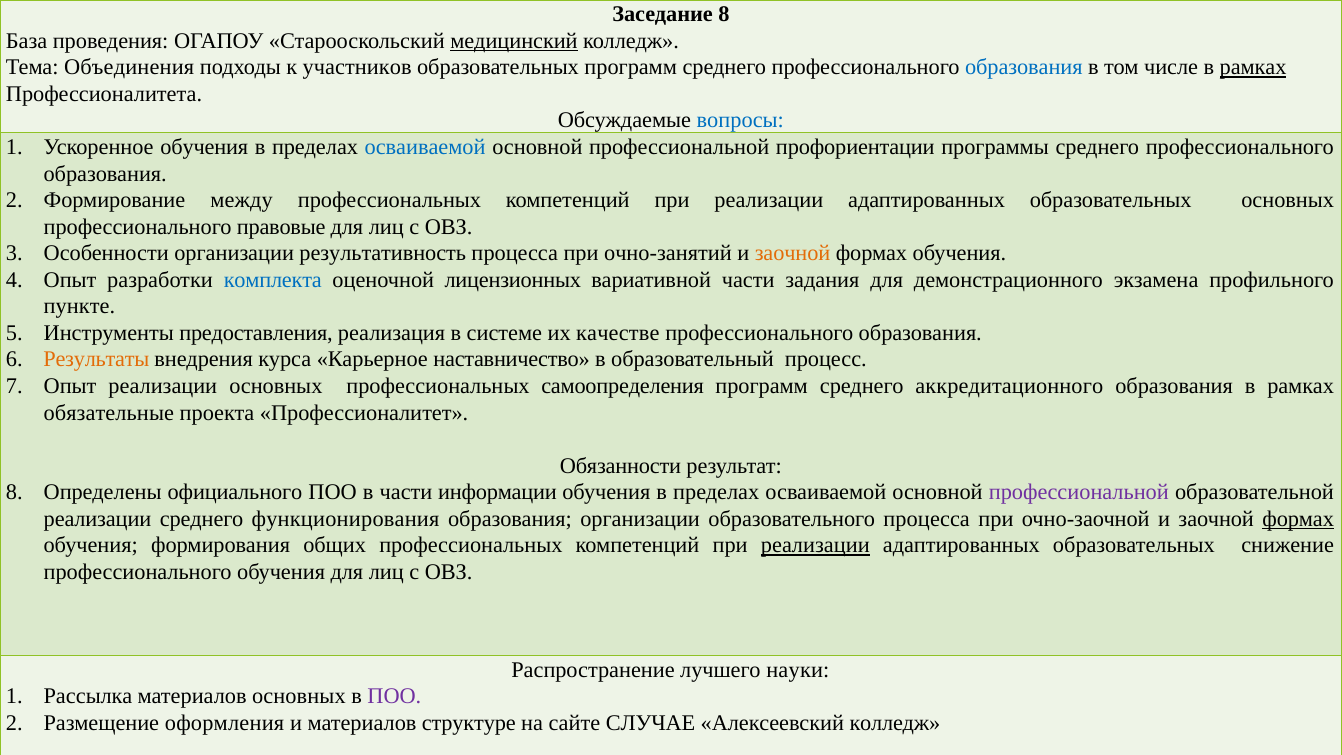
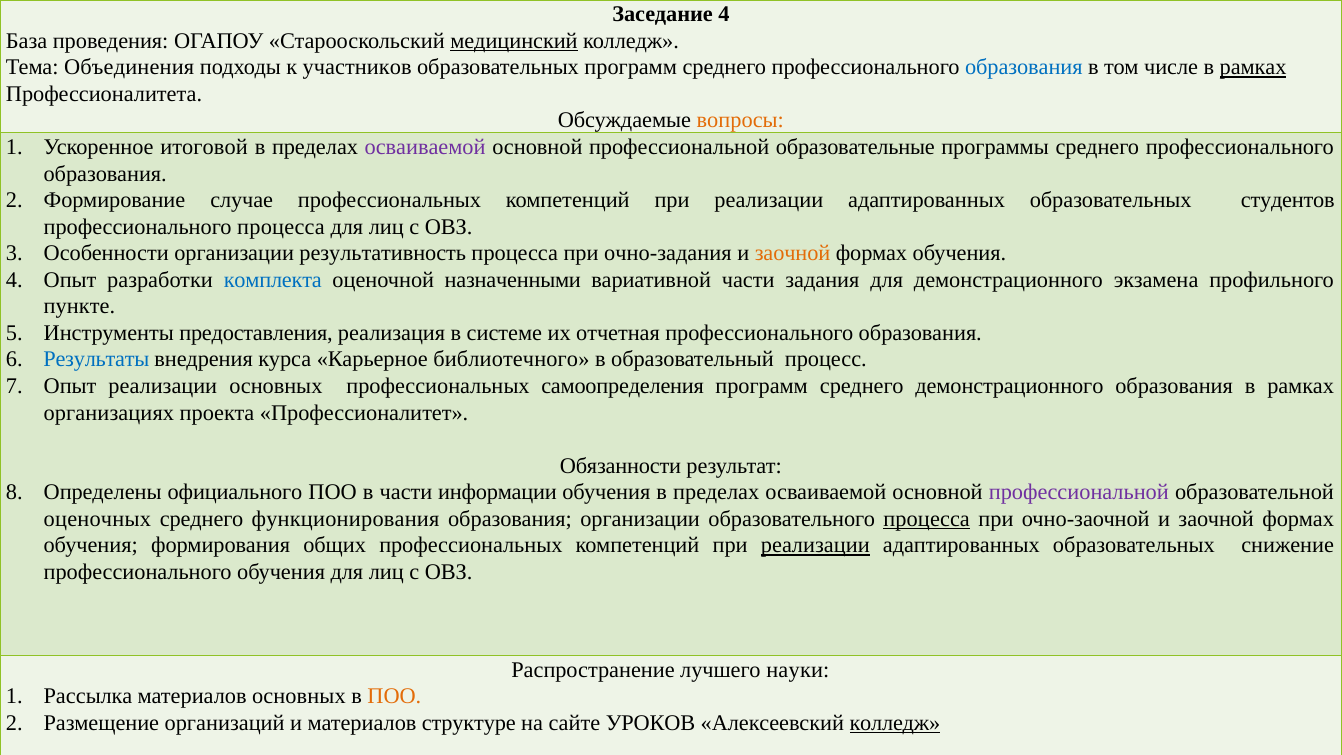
Заседание 8: 8 -> 4
вопросы colour: blue -> orange
Ускоренное обучения: обучения -> итоговой
осваиваемой at (425, 147) colour: blue -> purple
профориентации: профориентации -> образовательные
между: между -> случае
образовательных основных: основных -> студентов
профессионального правовые: правовые -> процесса
очно-занятий: очно-занятий -> очно-задания
лицензионных: лицензионных -> назначенными
качестве: качестве -> отчетная
Результаты colour: orange -> blue
наставничество: наставничество -> библиотечного
среднего аккредитационного: аккредитационного -> демонстрационного
обязательные: обязательные -> организациях
реализации at (98, 519): реализации -> оценочных
процесса at (927, 519) underline: none -> present
формах at (1298, 519) underline: present -> none
ПОО at (394, 696) colour: purple -> orange
оформления: оформления -> организаций
СЛУЧАЕ: СЛУЧАЕ -> УРОКОВ
колледж at (895, 723) underline: none -> present
